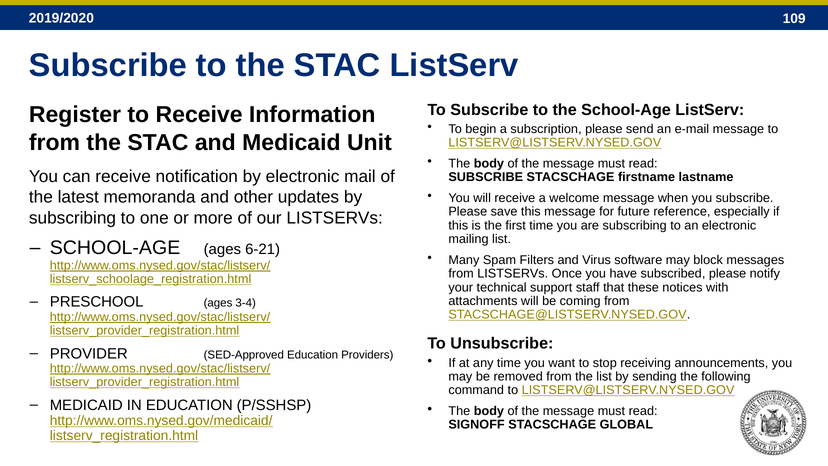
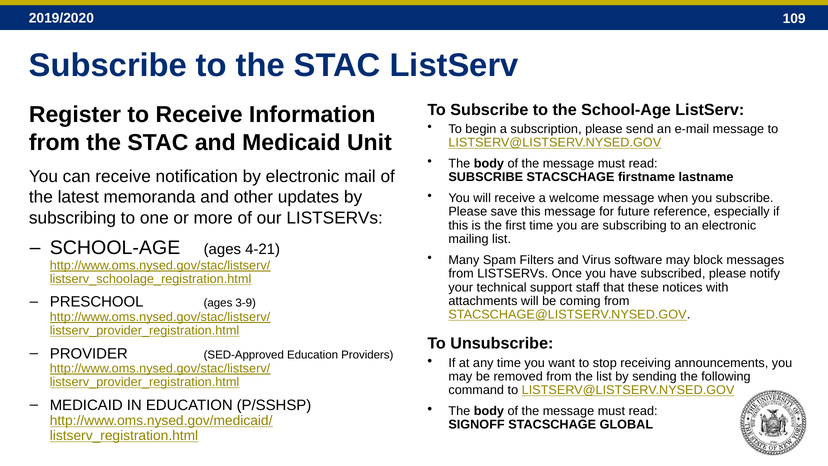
6-21: 6-21 -> 4-21
3-4: 3-4 -> 3-9
